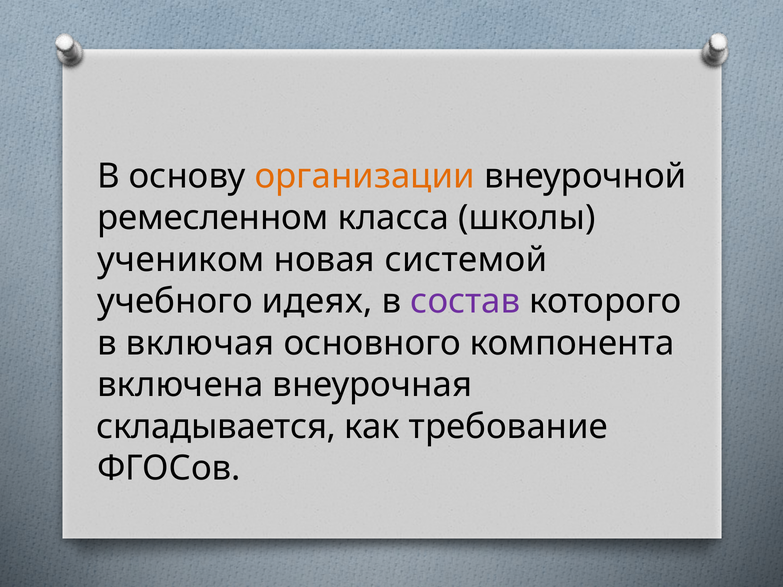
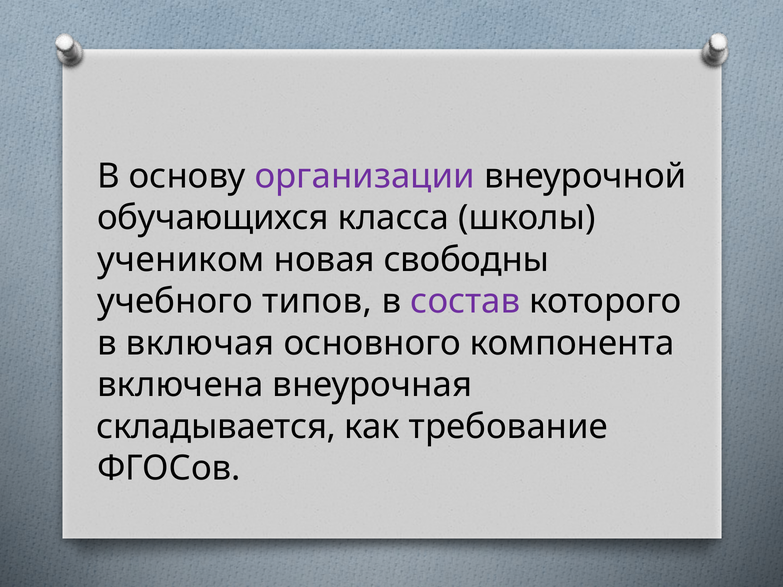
организации colour: orange -> purple
ремесленном: ремесленном -> обучающихся
системой: системой -> свободны
идеях: идеях -> типов
